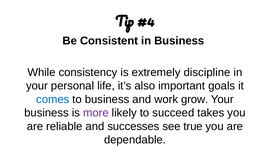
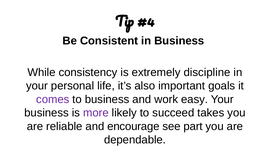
comes colour: blue -> purple
grow: grow -> easy
successes: successes -> encourage
true: true -> part
